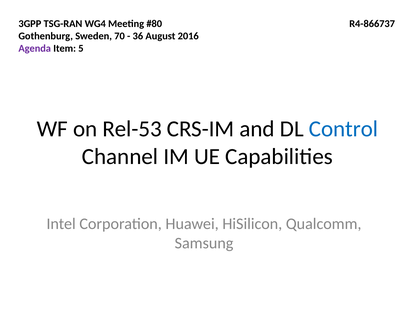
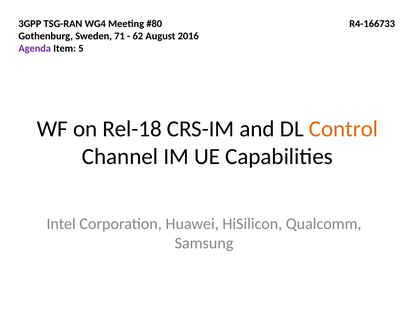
R4-866737: R4-866737 -> R4-166733
70: 70 -> 71
36: 36 -> 62
Rel-53: Rel-53 -> Rel-18
Control colour: blue -> orange
